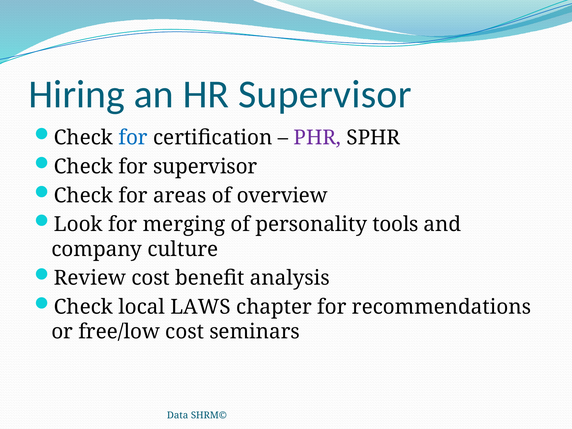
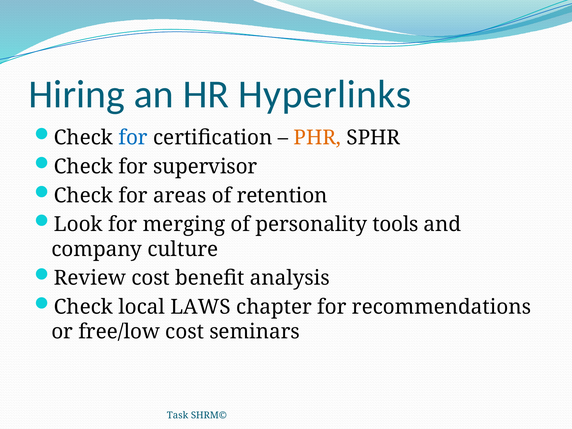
HR Supervisor: Supervisor -> Hyperlinks
PHR colour: purple -> orange
overview: overview -> retention
Data: Data -> Task
